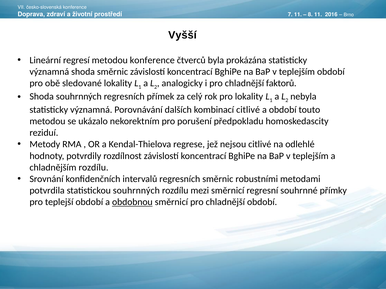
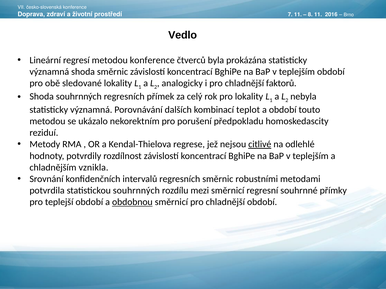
Vyšší: Vyšší -> Vedlo
kombinací citlivé: citlivé -> teplot
citlivé at (260, 145) underline: none -> present
chladnějším rozdílu: rozdílu -> vznikla
